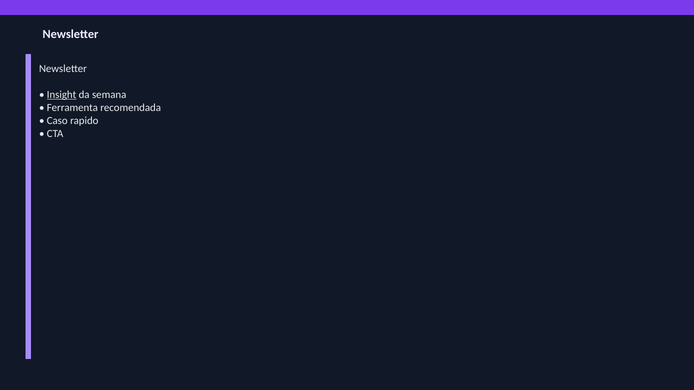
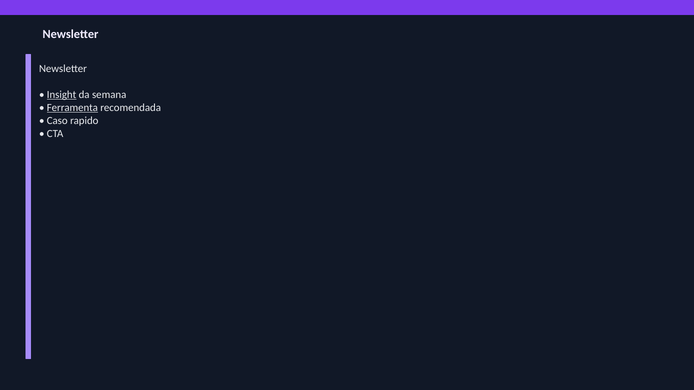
Ferramenta underline: none -> present
